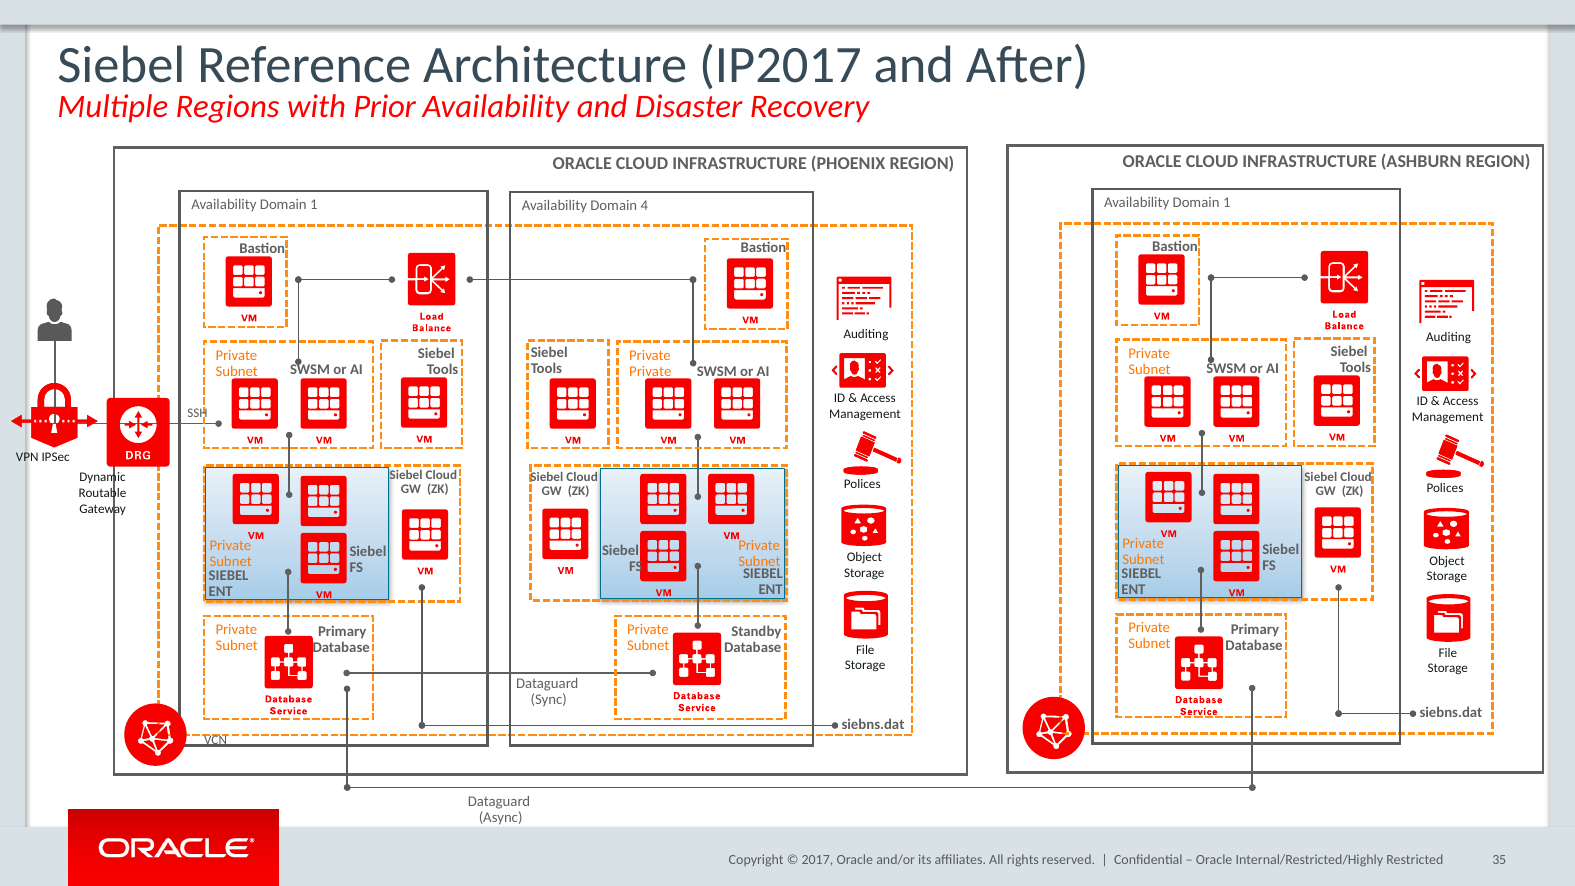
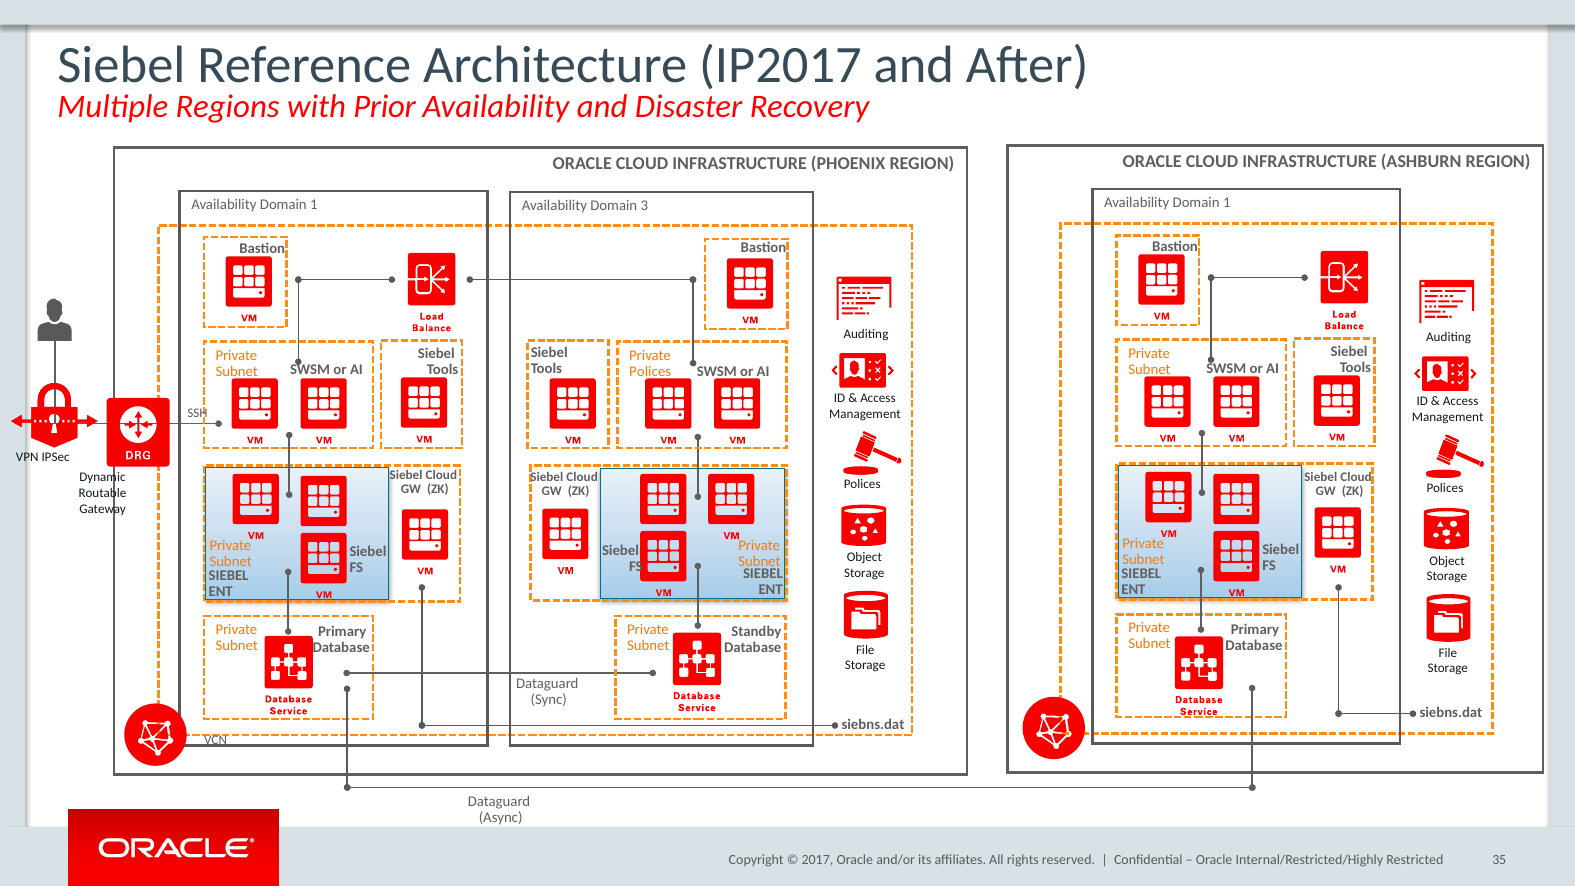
4: 4 -> 3
Private at (650, 371): Private -> Polices
